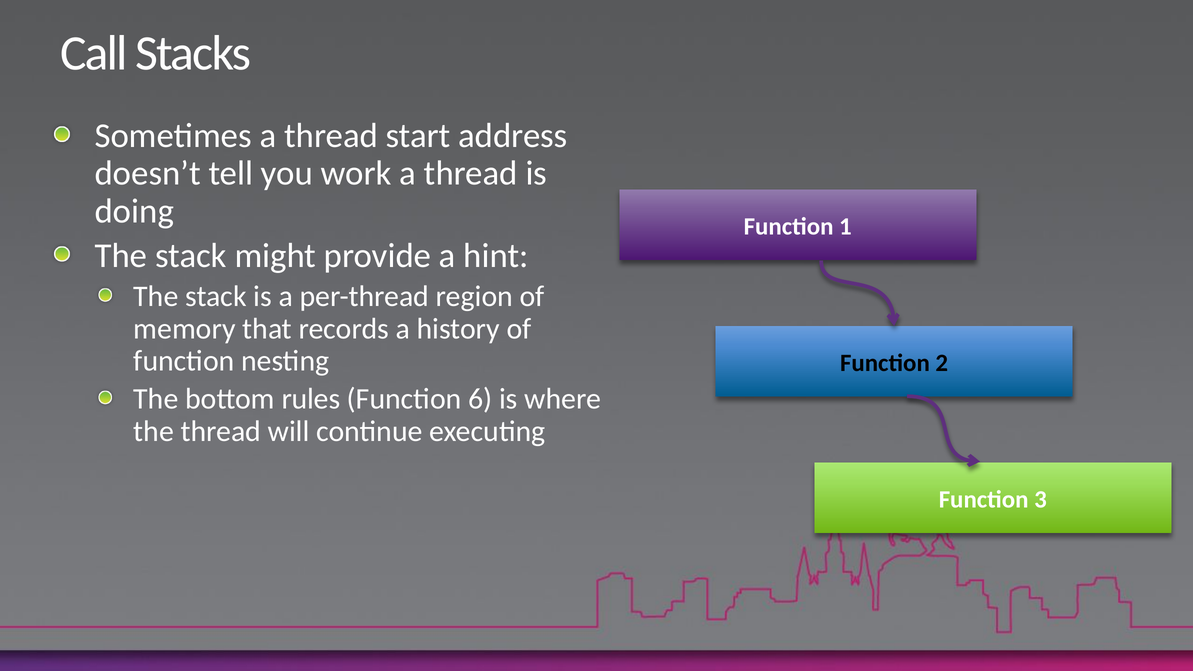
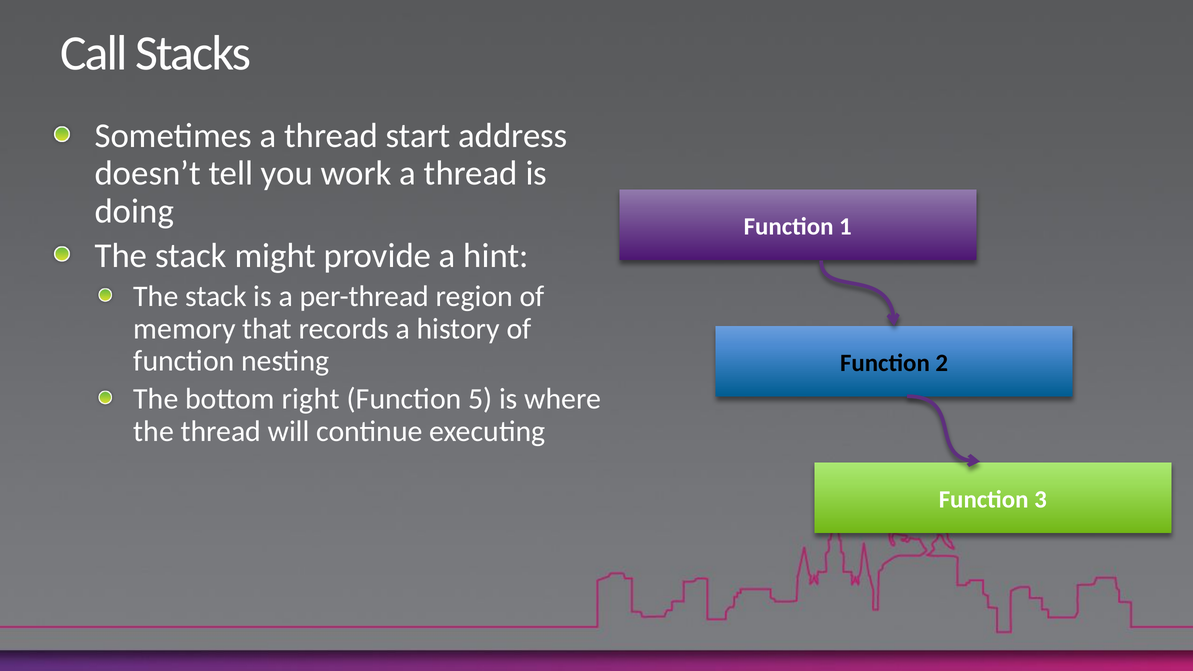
rules: rules -> right
6: 6 -> 5
